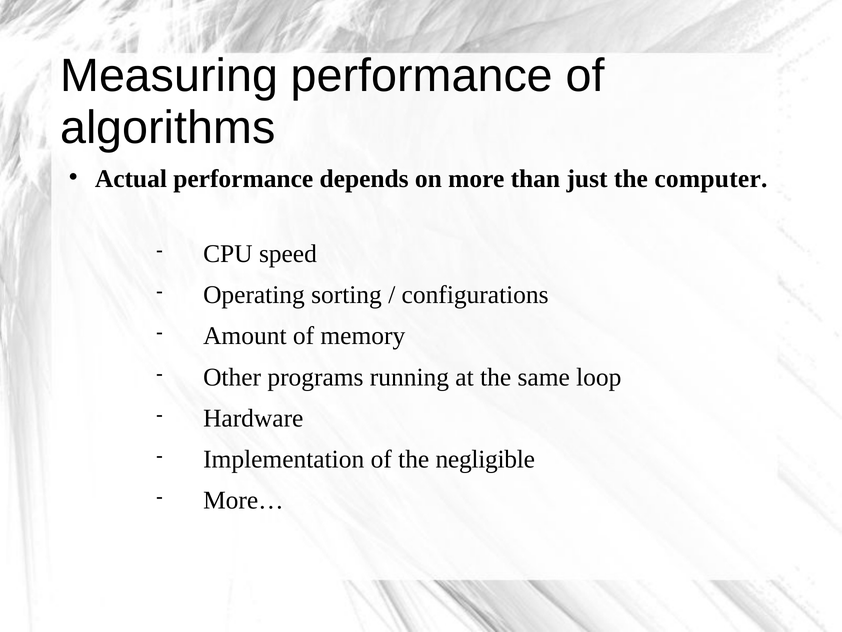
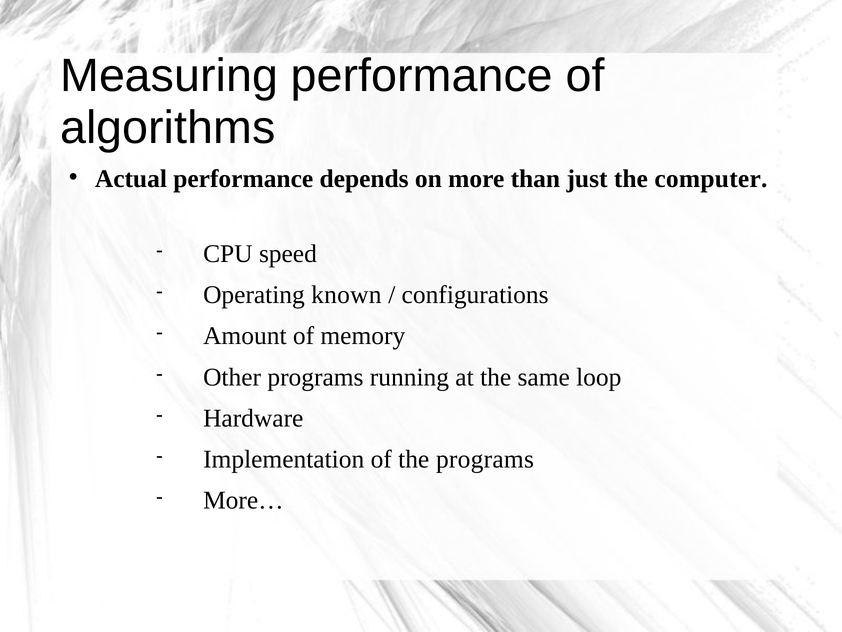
sorting: sorting -> known
the negligible: negligible -> programs
